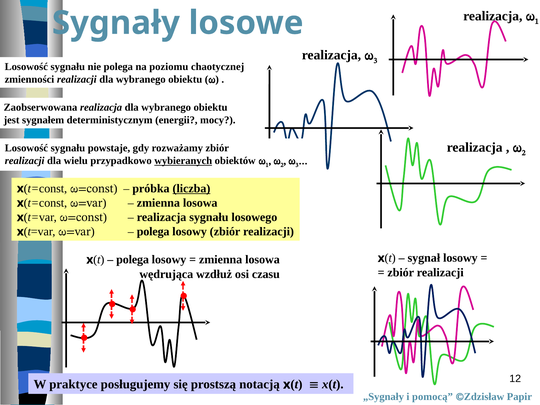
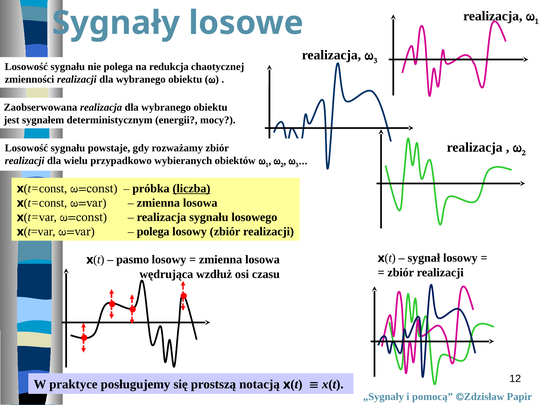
poziomu: poziomu -> redukcja
wybieranych underline: present -> none
polega at (133, 260): polega -> pasmo
